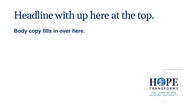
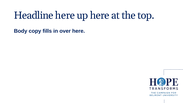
Headline with: with -> here
